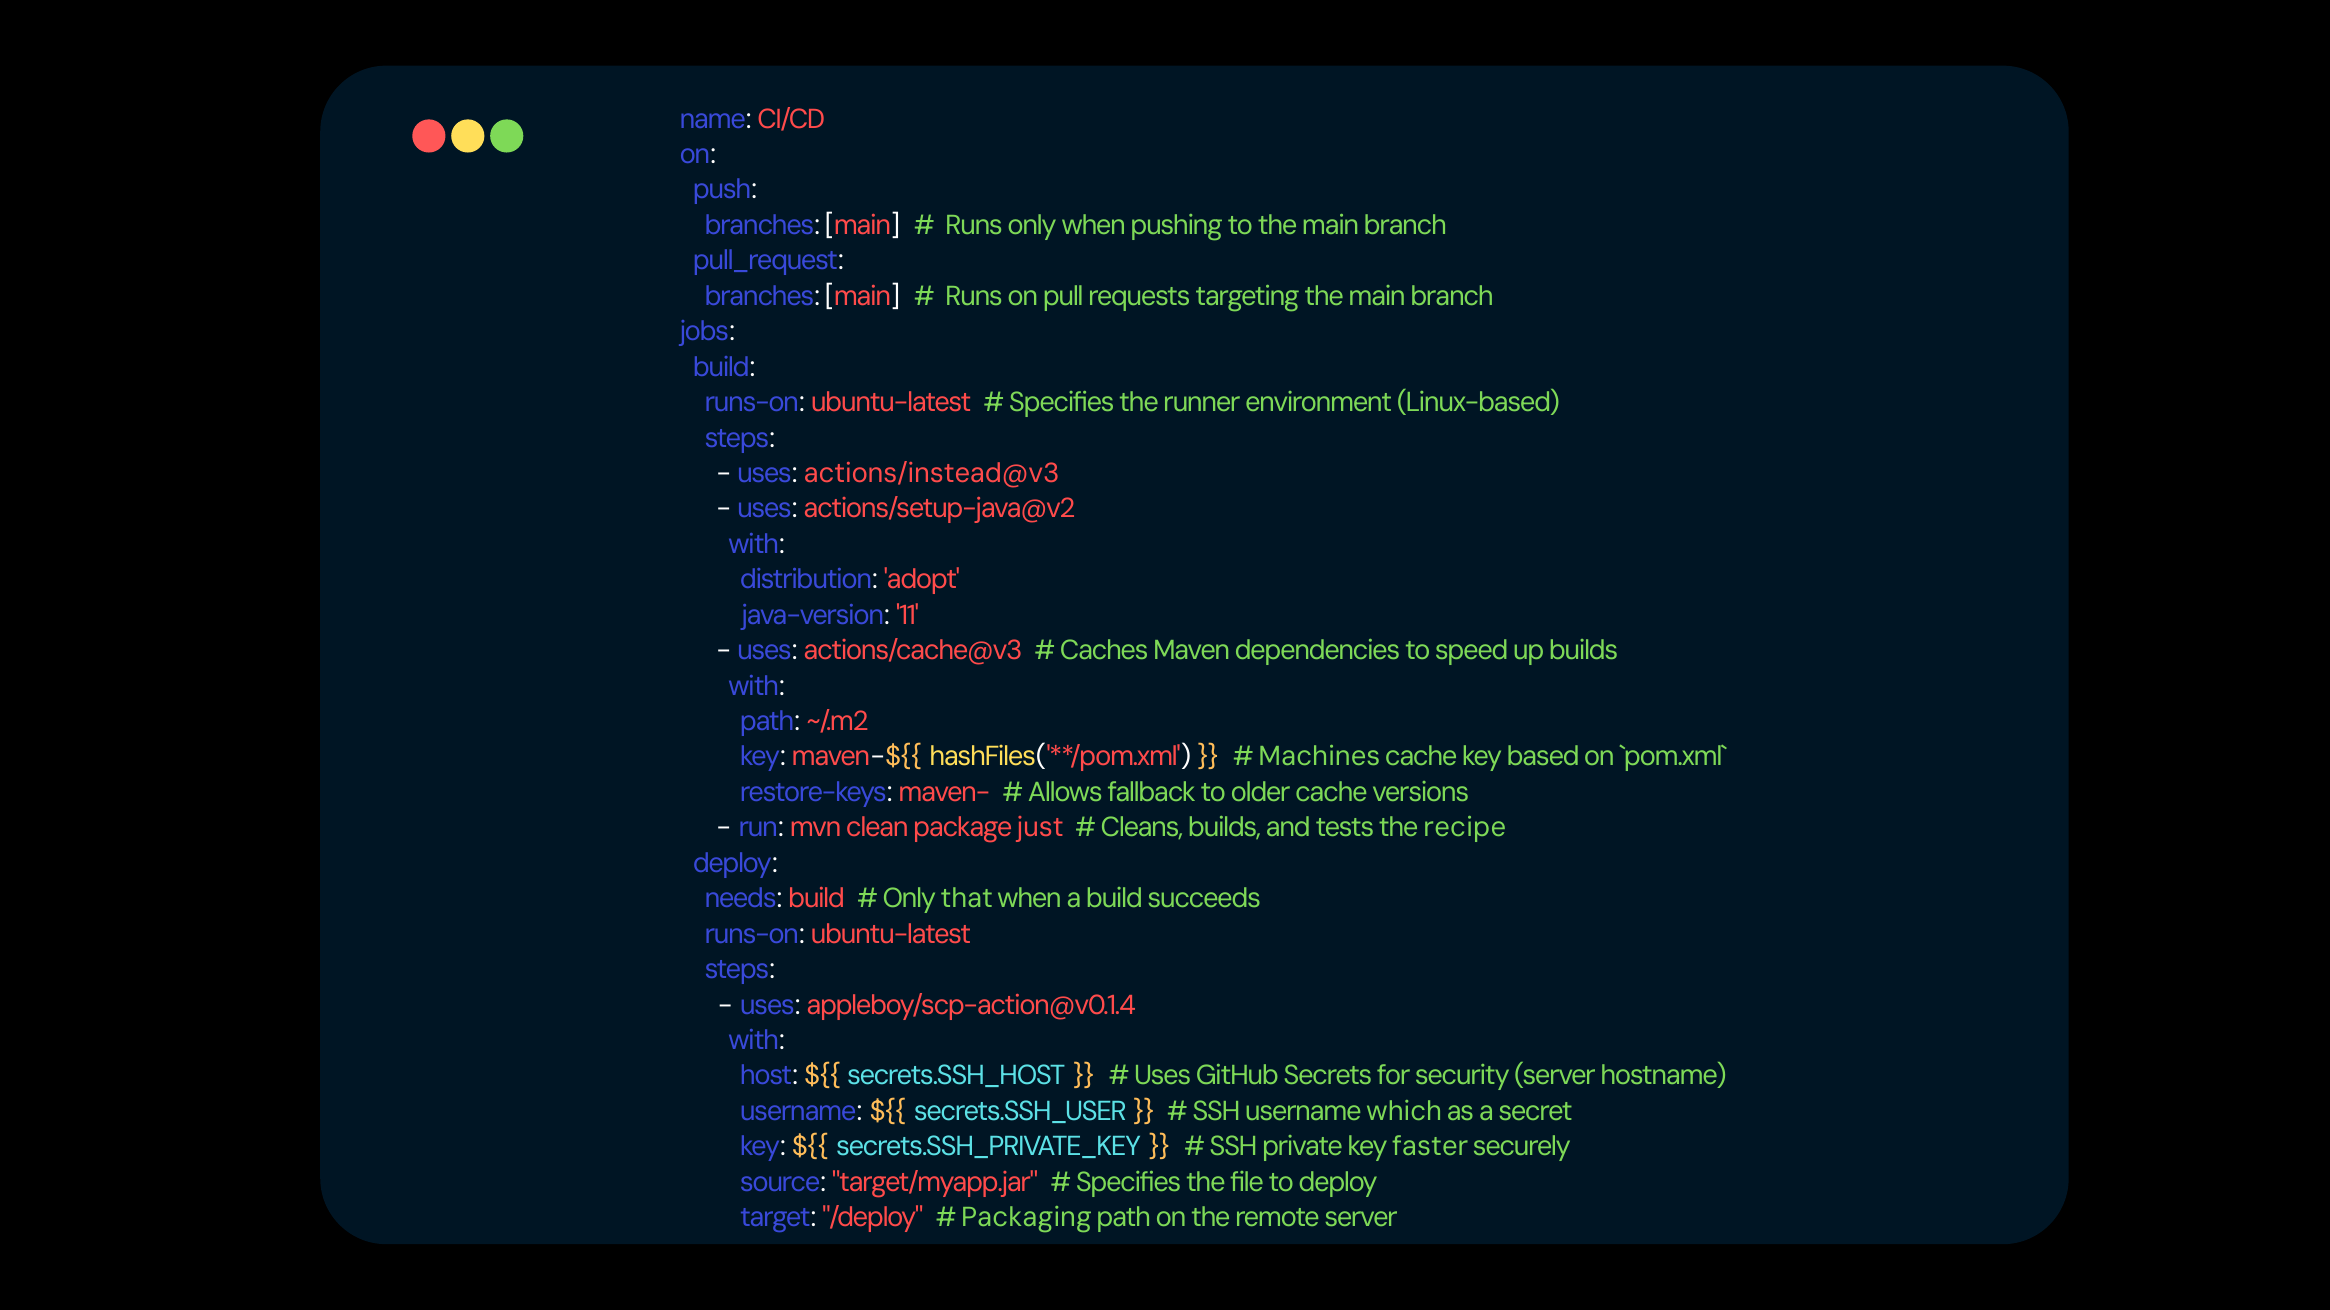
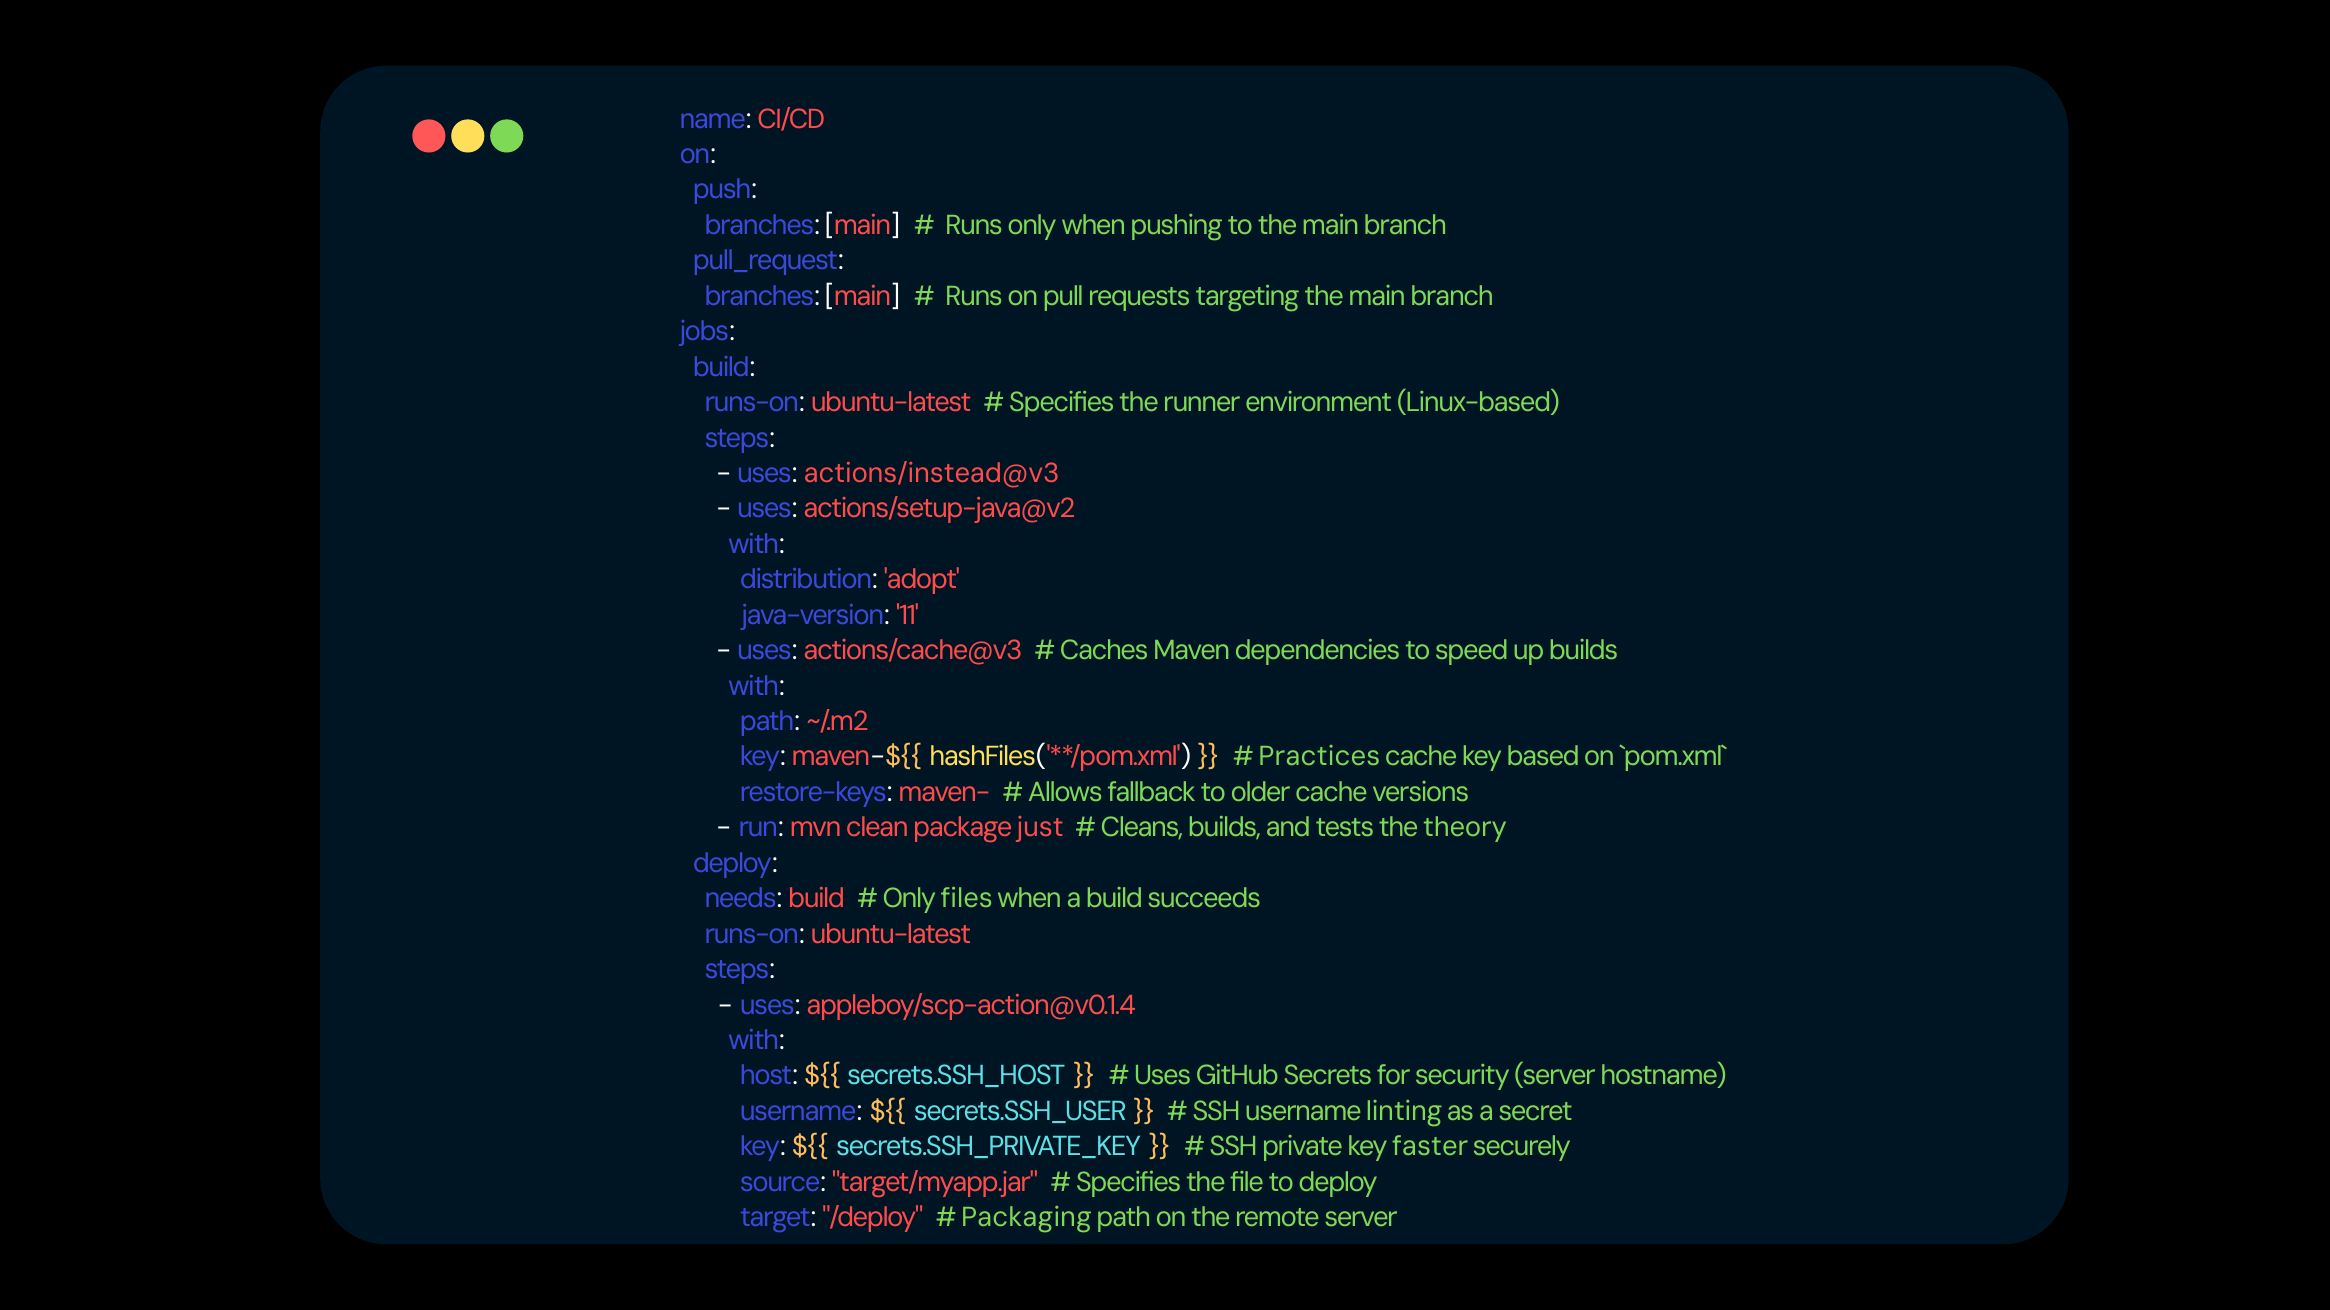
Machines: Machines -> Practices
recipe: recipe -> theory
that: that -> files
which: which -> linting
